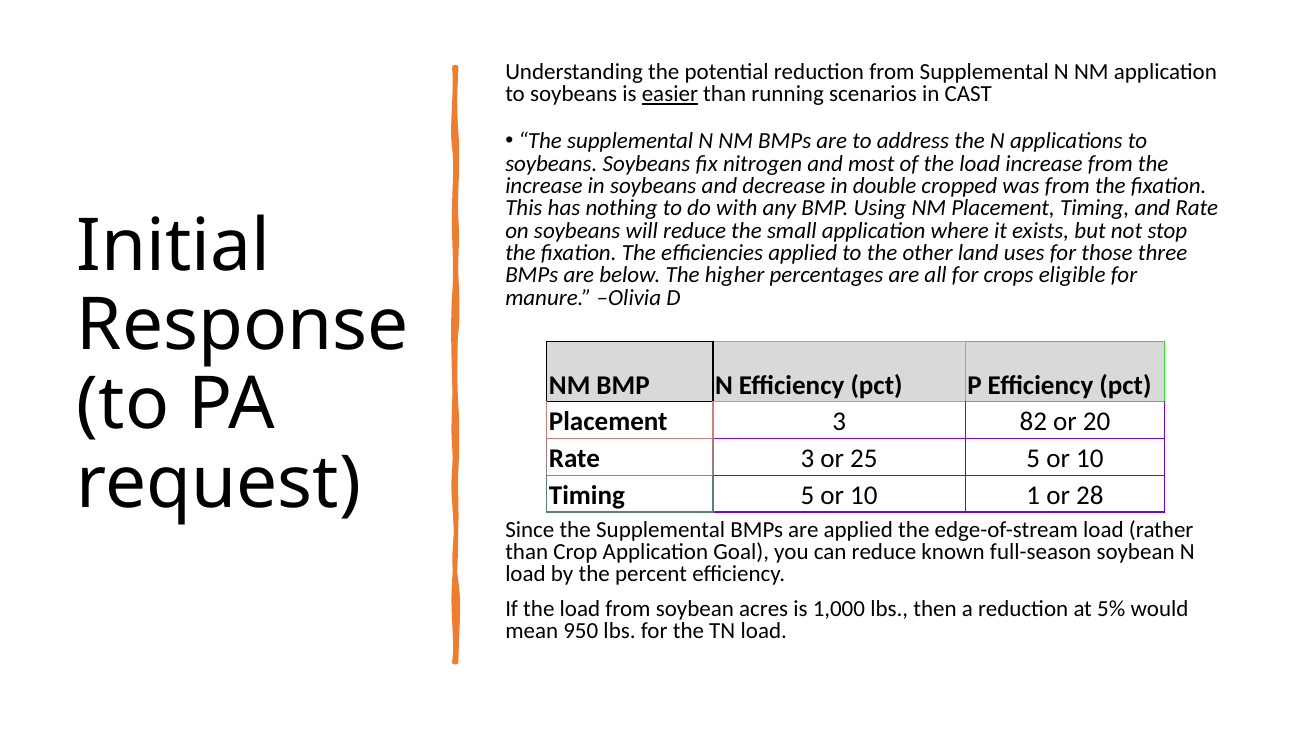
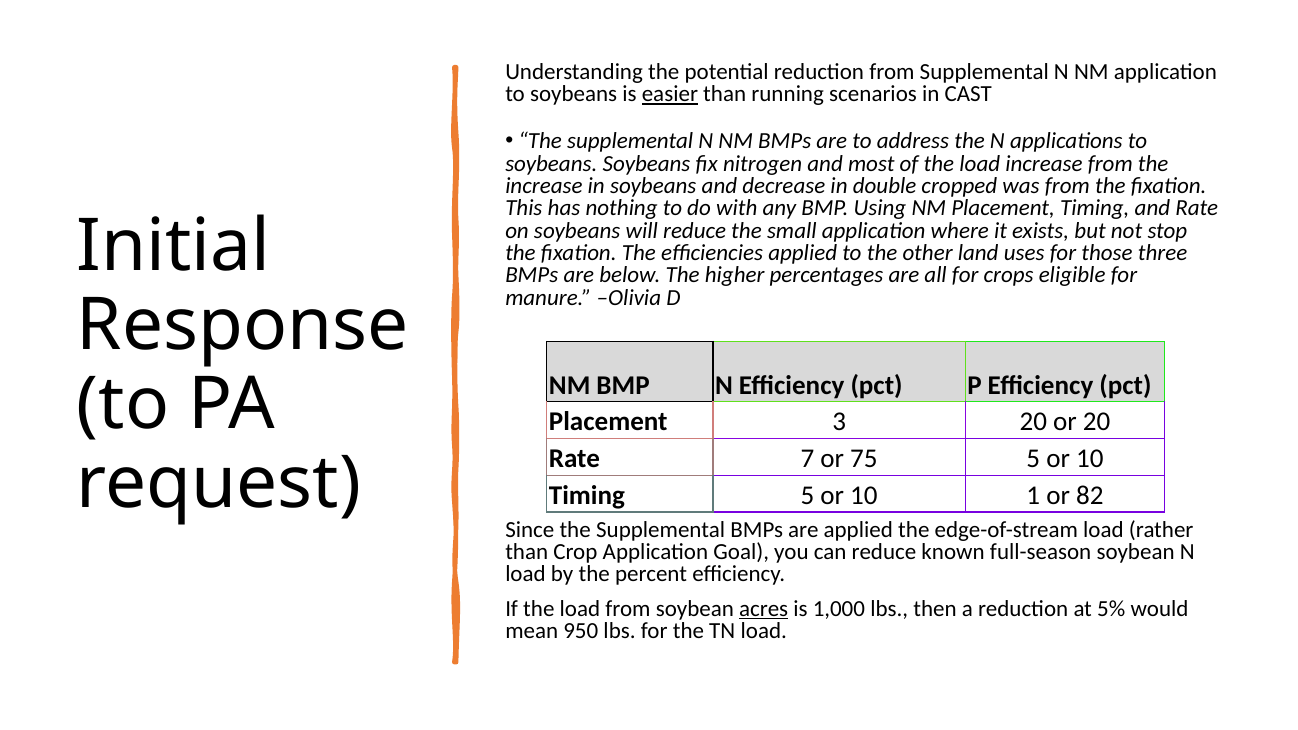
3 82: 82 -> 20
Rate 3: 3 -> 7
25: 25 -> 75
28: 28 -> 82
acres underline: none -> present
